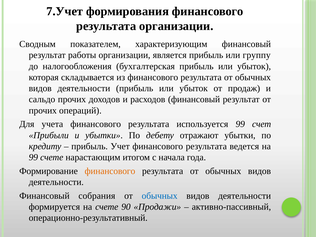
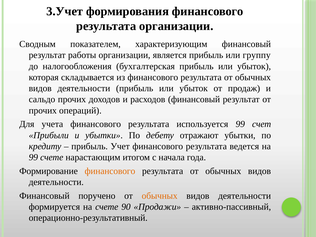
7.Учет: 7.Учет -> 3.Учет
собрания: собрания -> поручено
обычных at (160, 196) colour: blue -> orange
